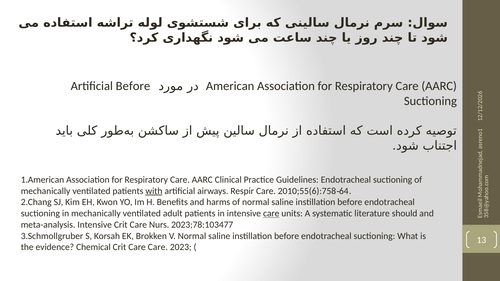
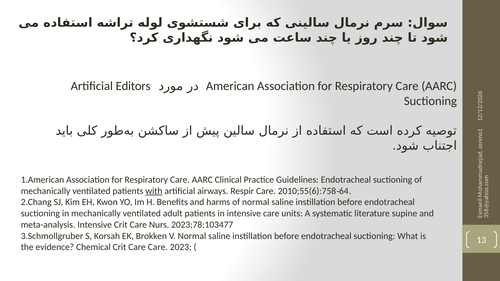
Artificial Before: Before -> Editors
care at (271, 214) underline: present -> none
should: should -> supine
